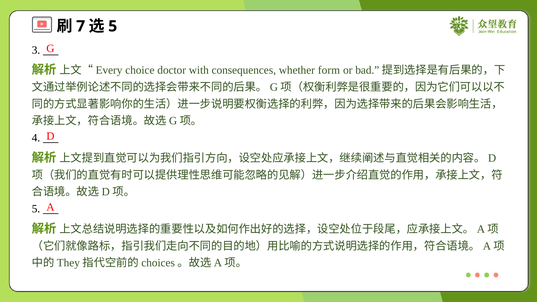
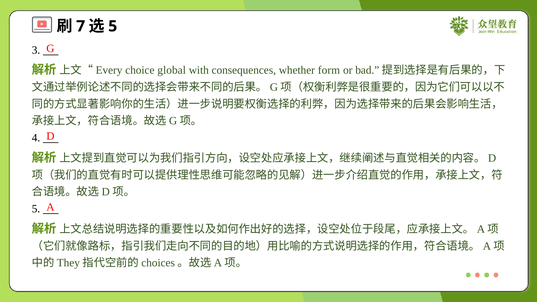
doctor: doctor -> global
